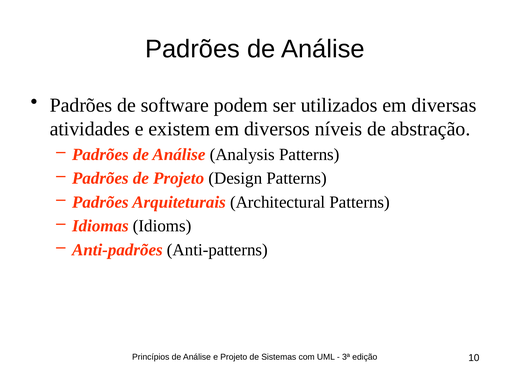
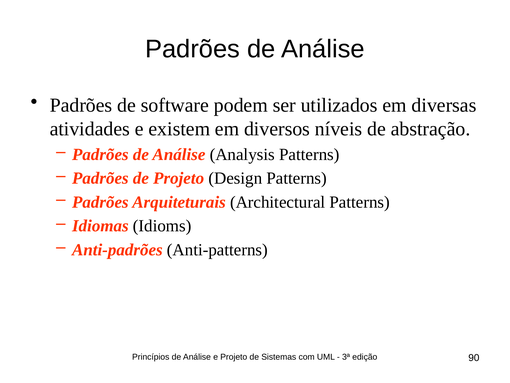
10: 10 -> 90
